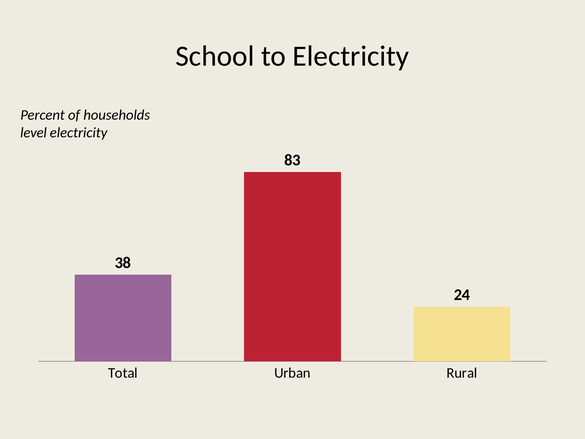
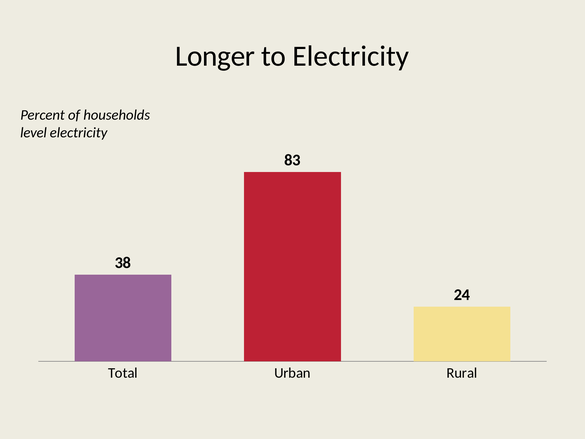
School: School -> Longer
